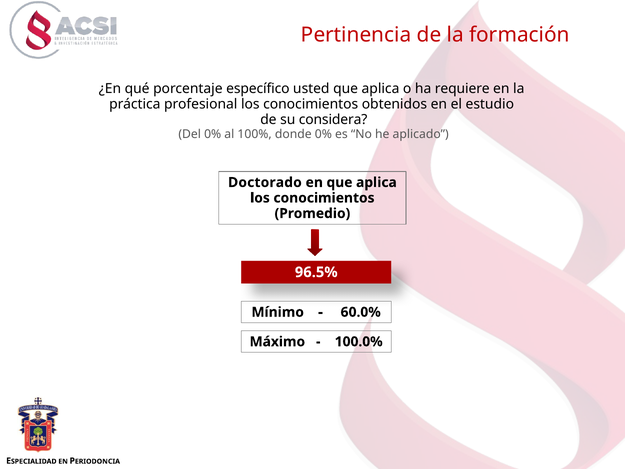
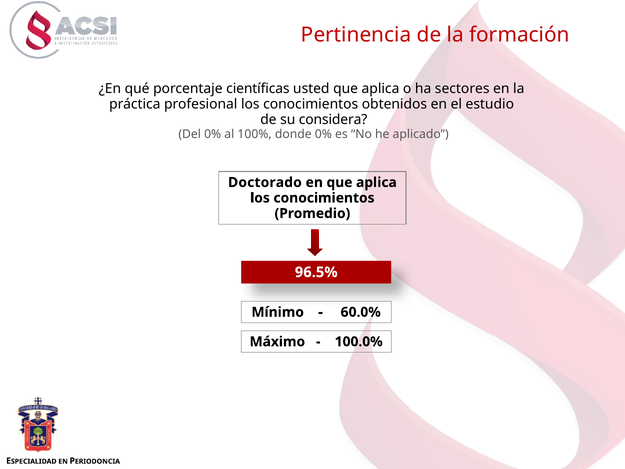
específico: específico -> científicas
requiere: requiere -> sectores
